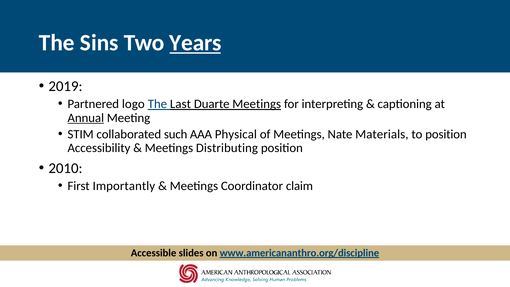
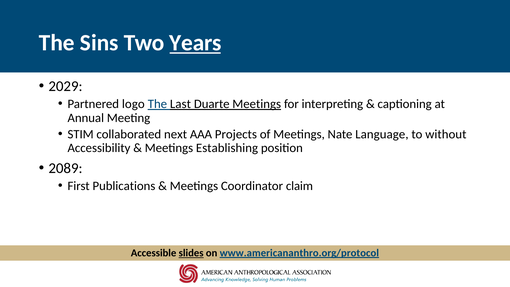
2019: 2019 -> 2029
Annual underline: present -> none
such: such -> next
Physical: Physical -> Projects
Materials: Materials -> Language
to position: position -> without
Distributing: Distributing -> Establishing
2010: 2010 -> 2089
Importantly: Importantly -> Publications
slides underline: none -> present
www.americananthro.org/discipline: www.americananthro.org/discipline -> www.americananthro.org/protocol
